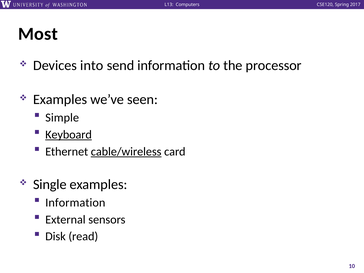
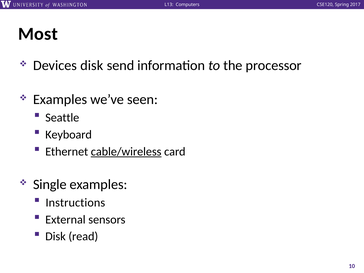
Devices into: into -> disk
Simple: Simple -> Seattle
Keyboard underline: present -> none
Information at (75, 203): Information -> Instructions
